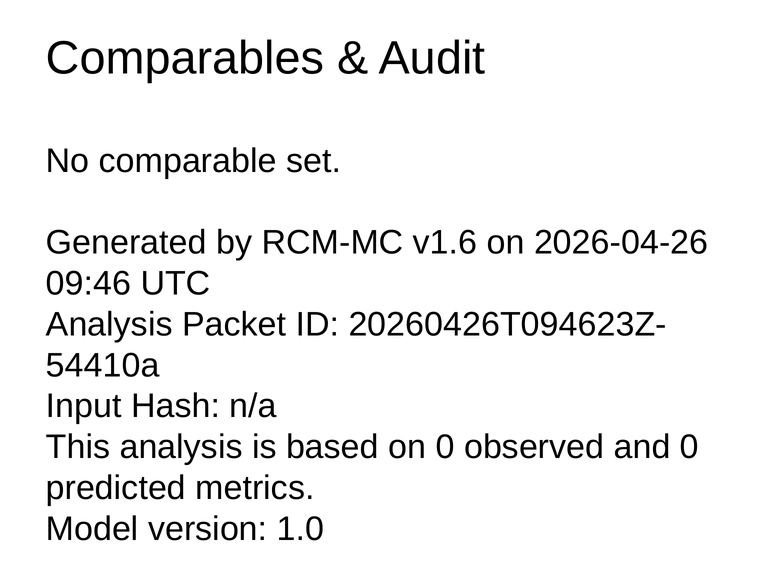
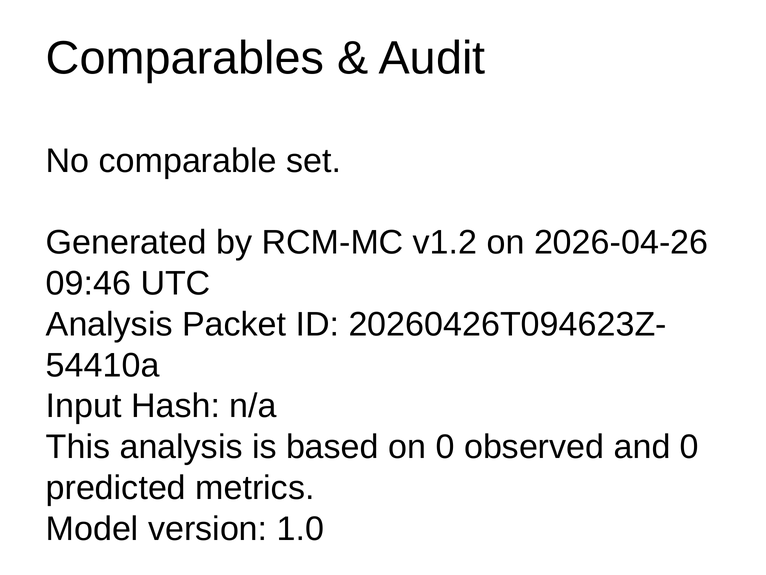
v1.6: v1.6 -> v1.2
